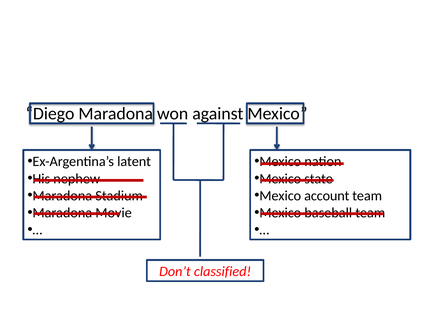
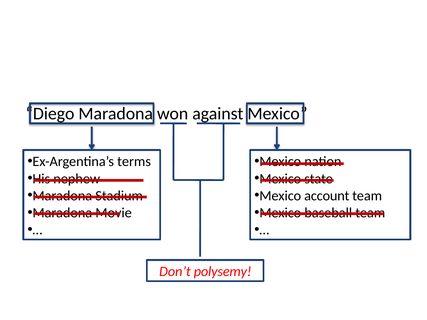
latent: latent -> terms
classified: classified -> polysemy
